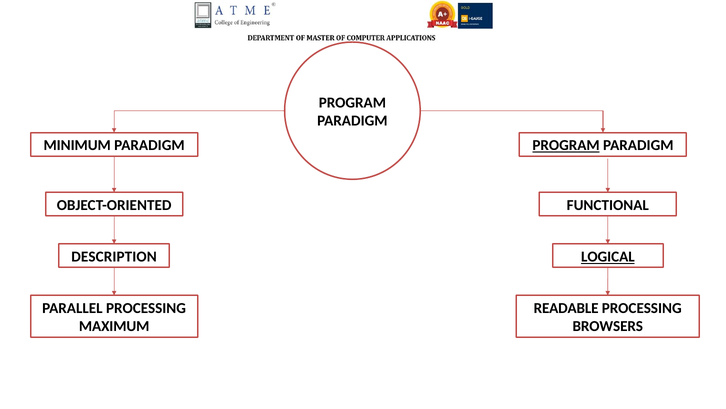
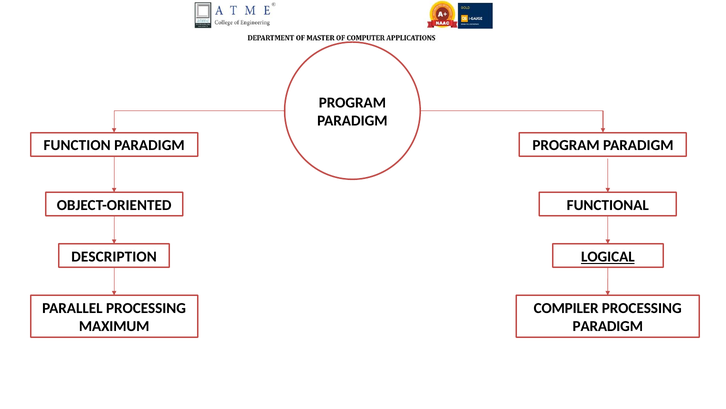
MINIMUM: MINIMUM -> FUNCTION
PROGRAM at (566, 145) underline: present -> none
READABLE: READABLE -> COMPILER
BROWSERS at (608, 326): BROWSERS -> PARADIGM
